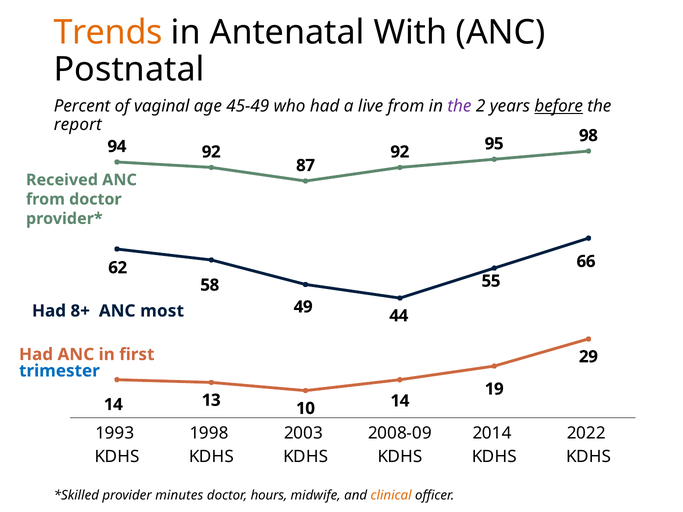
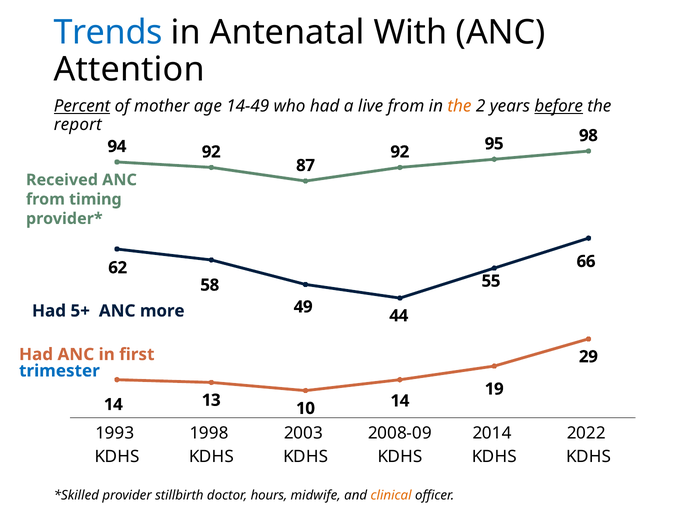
Trends colour: orange -> blue
Postnatal: Postnatal -> Attention
Percent underline: none -> present
vaginal: vaginal -> mother
45-49: 45-49 -> 14-49
the at (459, 106) colour: purple -> orange
from doctor: doctor -> timing
8+: 8+ -> 5+
most: most -> more
minutes: minutes -> stillbirth
